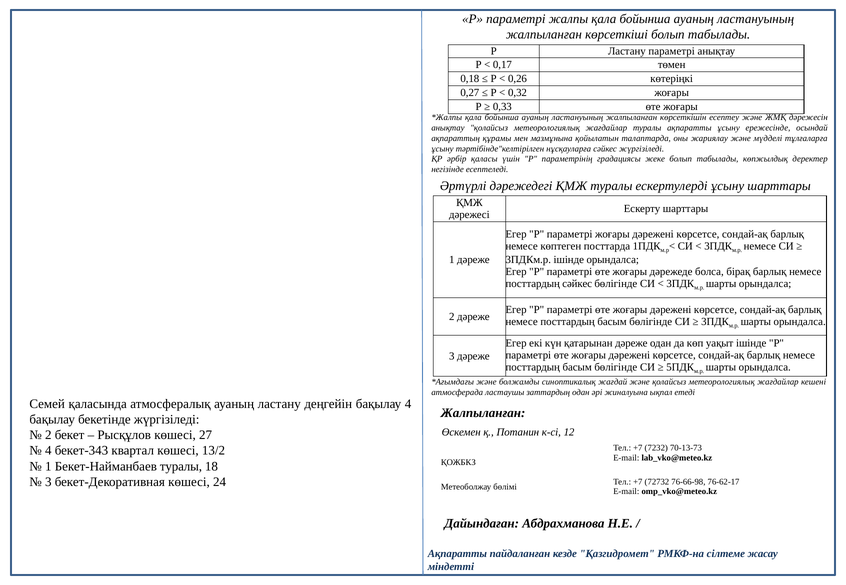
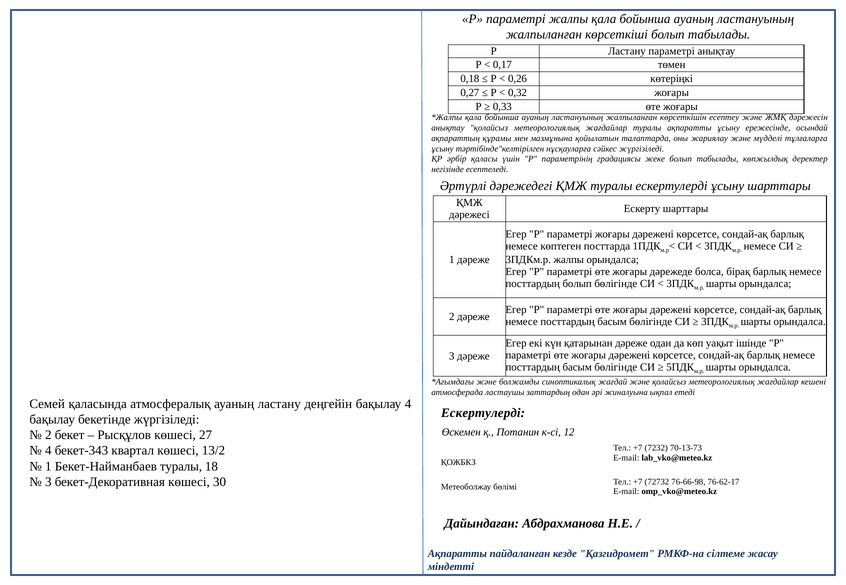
3ПДКм.р ішінде: ішінде -> жалпы
посттардың сәйкес: сәйкес -> болып
Жалпыланған at (483, 413): Жалпыланған -> Ескертулерді
24: 24 -> 30
